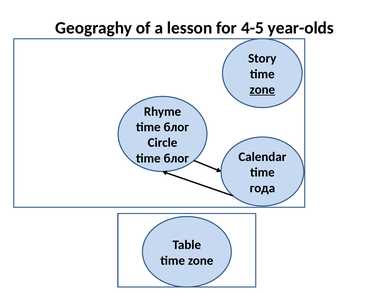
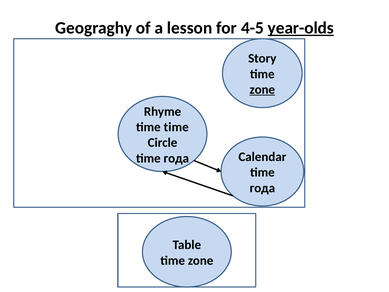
year-olds underline: none -> present
блог at (176, 127): блог -> time
блог at (176, 158): блог -> года
